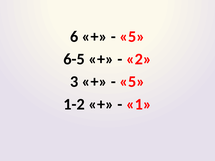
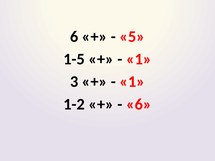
6-5: 6-5 -> 1-5
2 at (139, 59): 2 -> 1
5 at (132, 82): 5 -> 1
1 at (139, 104): 1 -> 6
